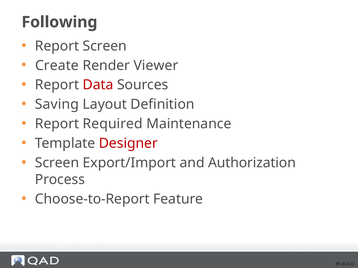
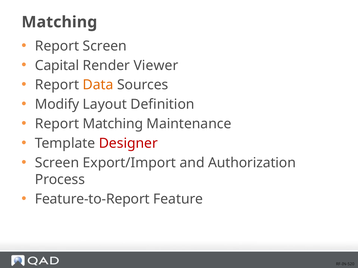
Following at (59, 22): Following -> Matching
Create: Create -> Capital
Data colour: red -> orange
Saving: Saving -> Modify
Report Required: Required -> Matching
Choose-to-Report: Choose-to-Report -> Feature-to-Report
